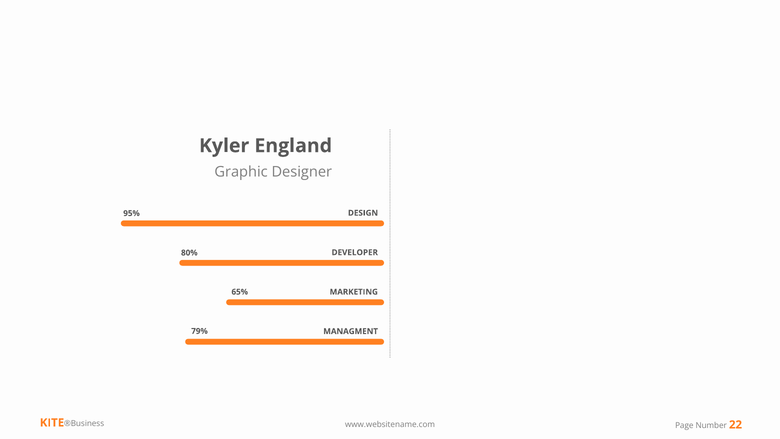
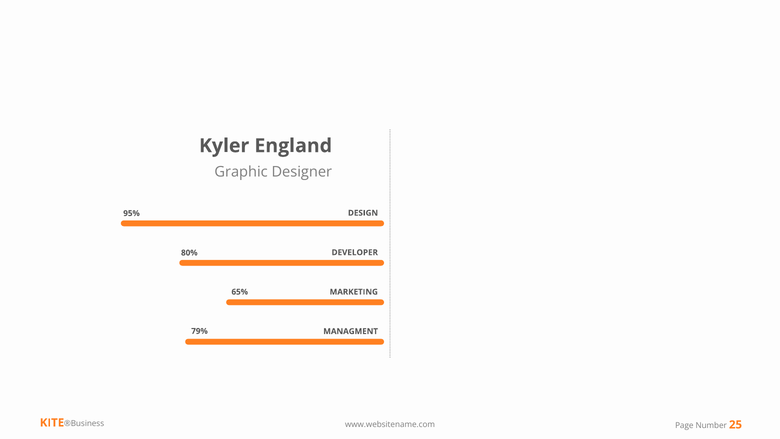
22: 22 -> 25
